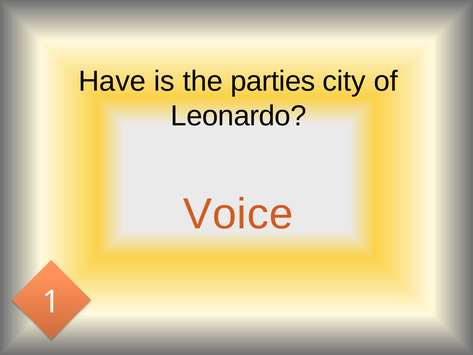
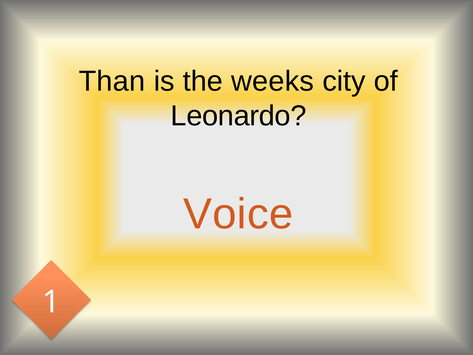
Have: Have -> Than
parties: parties -> weeks
